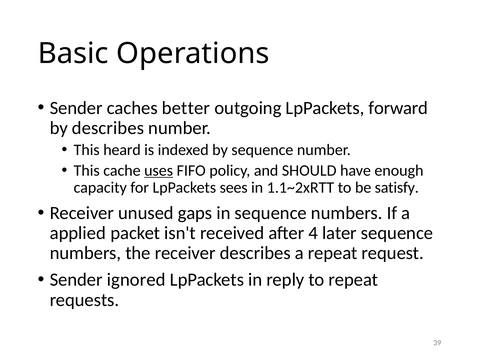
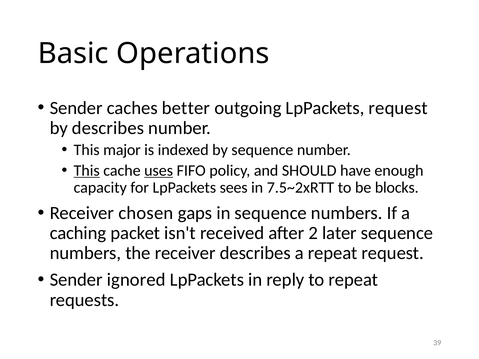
LpPackets forward: forward -> request
heard: heard -> major
This at (87, 171) underline: none -> present
1.1~2xRTT: 1.1~2xRTT -> 7.5~2xRTT
satisfy: satisfy -> blocks
unused: unused -> chosen
applied: applied -> caching
4: 4 -> 2
